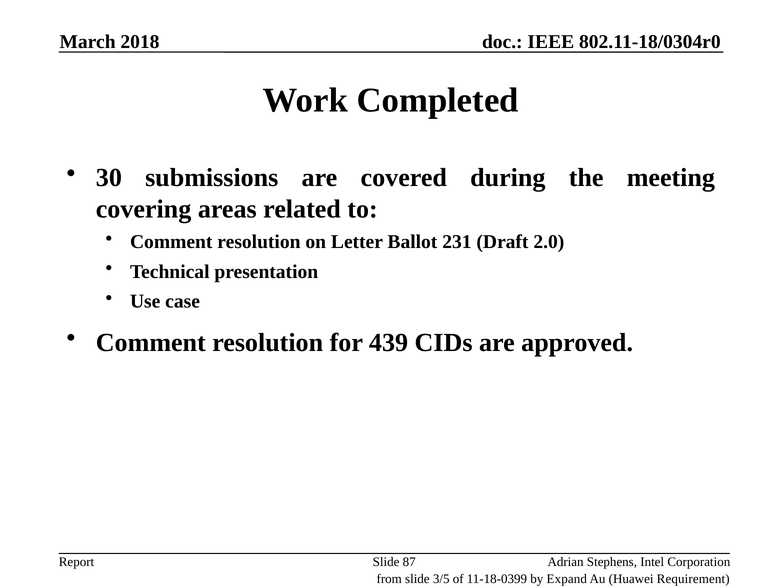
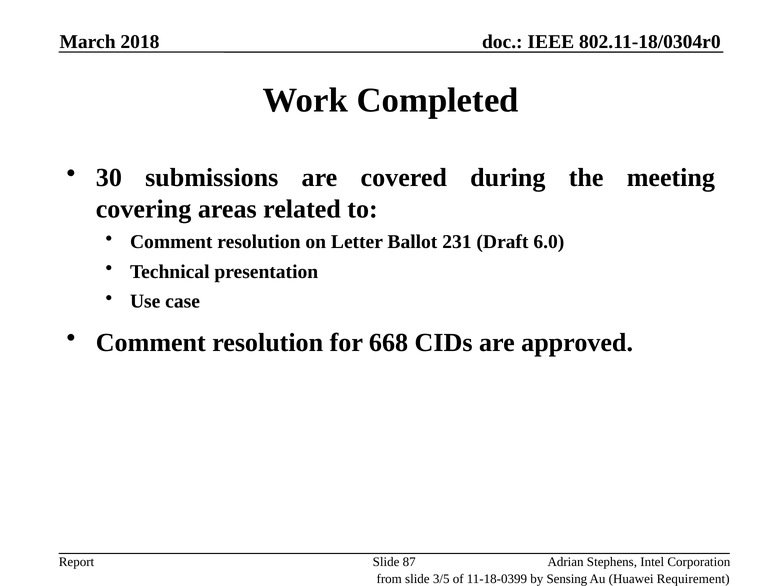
2.0: 2.0 -> 6.0
439: 439 -> 668
Expand: Expand -> Sensing
